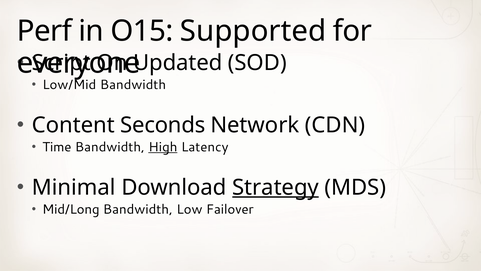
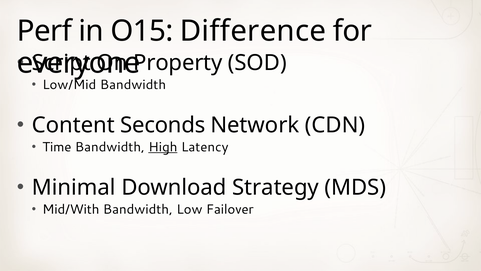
Supported: Supported -> Difference
Updated: Updated -> Property
Strategy underline: present -> none
Mid/Long: Mid/Long -> Mid/With
